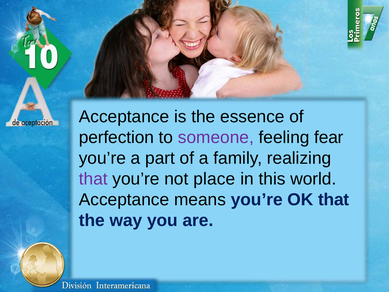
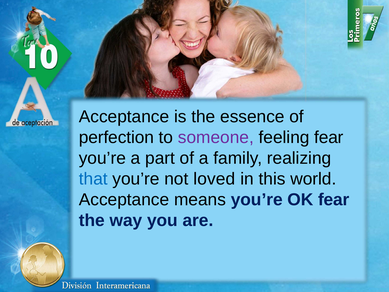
that at (93, 179) colour: purple -> blue
place: place -> loved
OK that: that -> fear
